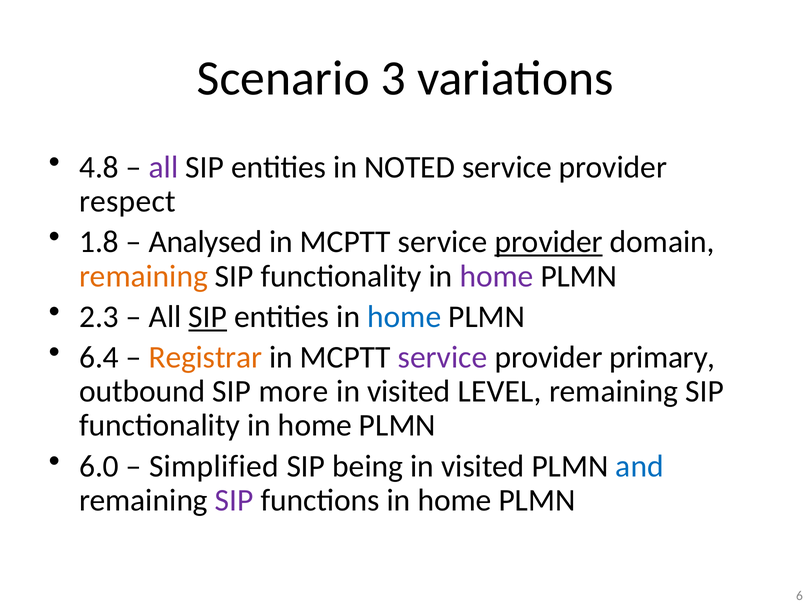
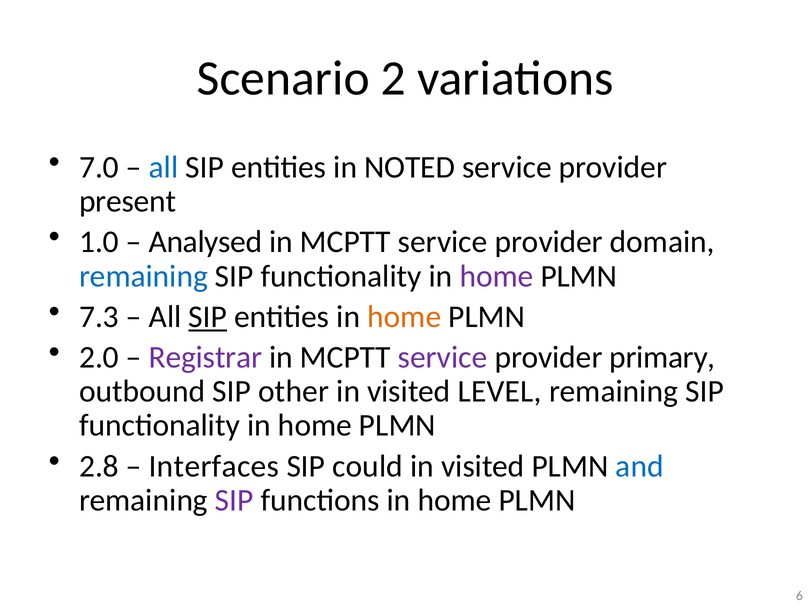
3: 3 -> 2
4.8: 4.8 -> 7.0
all at (164, 167) colour: purple -> blue
respect: respect -> present
1.8: 1.8 -> 1.0
provider at (549, 242) underline: present -> none
remaining at (143, 276) colour: orange -> blue
2.3: 2.3 -> 7.3
home at (404, 316) colour: blue -> orange
6.4: 6.4 -> 2.0
Registrar colour: orange -> purple
more: more -> other
6.0: 6.0 -> 2.8
Simplified: Simplified -> Interfaces
being: being -> could
